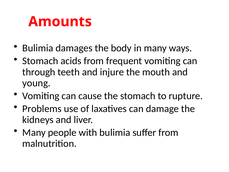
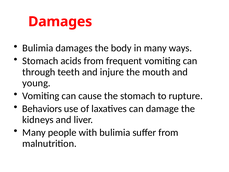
Amounts at (60, 22): Amounts -> Damages
Problems: Problems -> Behaviors
